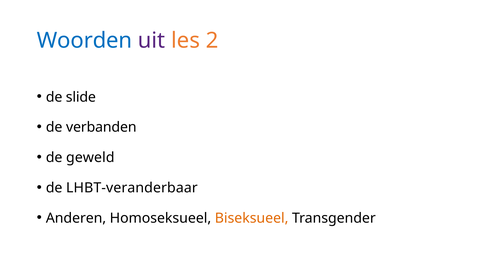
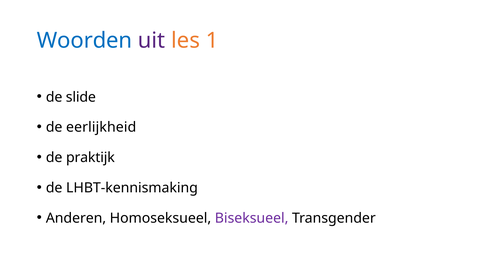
2: 2 -> 1
verbanden: verbanden -> eerlijkheid
geweld: geweld -> praktijk
LHBT-veranderbaar: LHBT-veranderbaar -> LHBT-kennismaking
Biseksueel colour: orange -> purple
